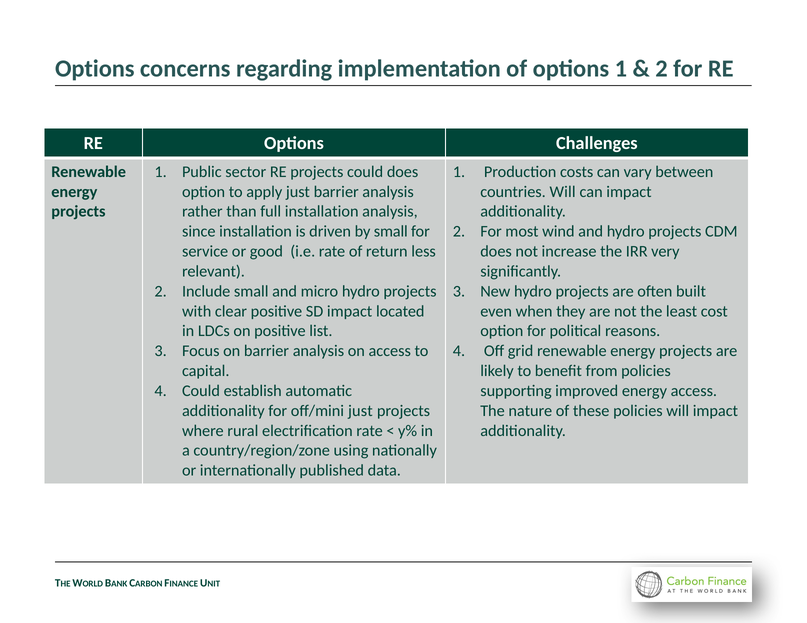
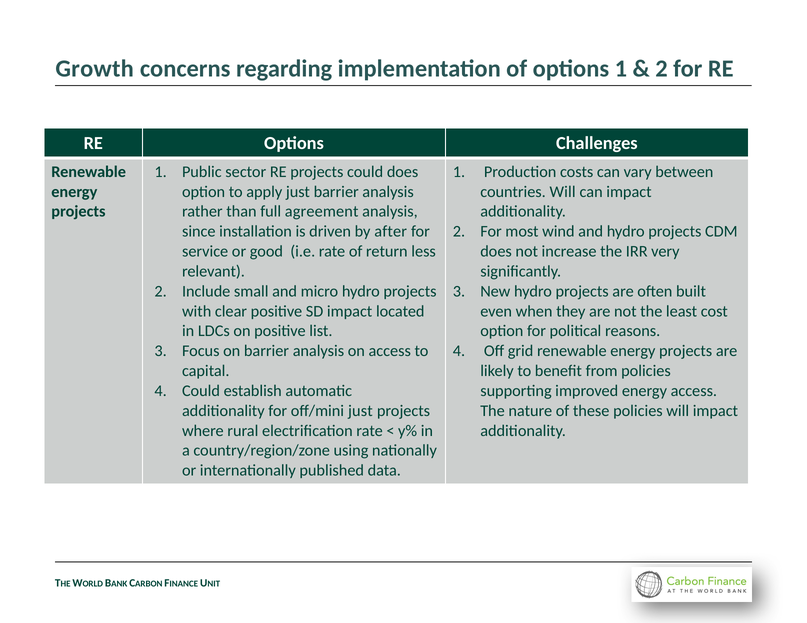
Options at (95, 69): Options -> Growth
full installation: installation -> agreement
by small: small -> after
